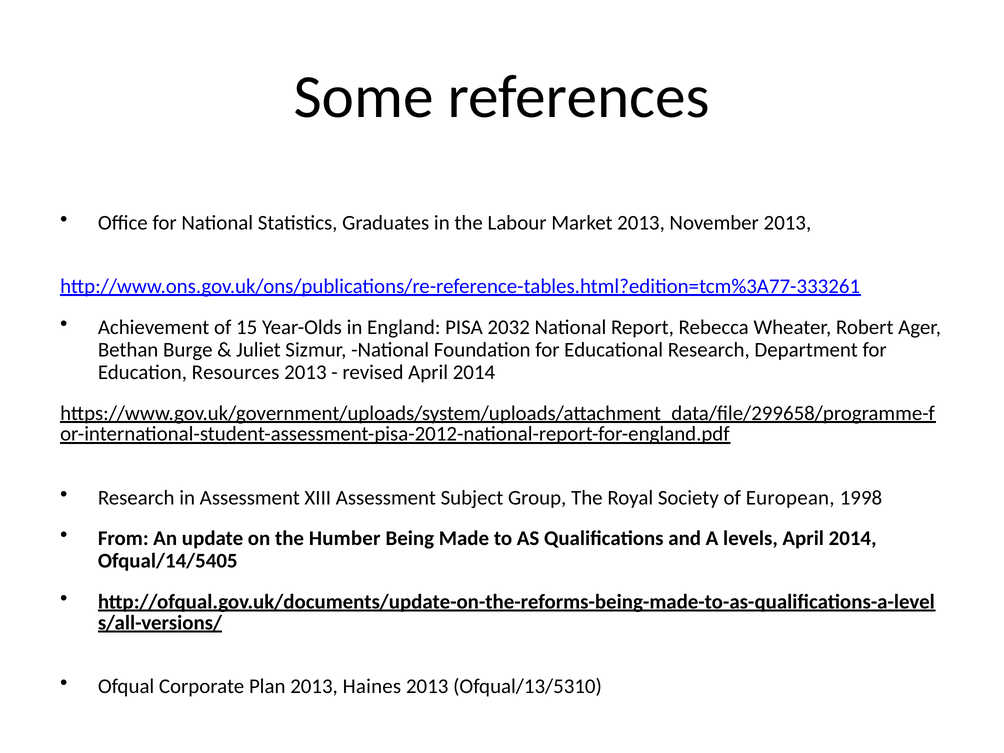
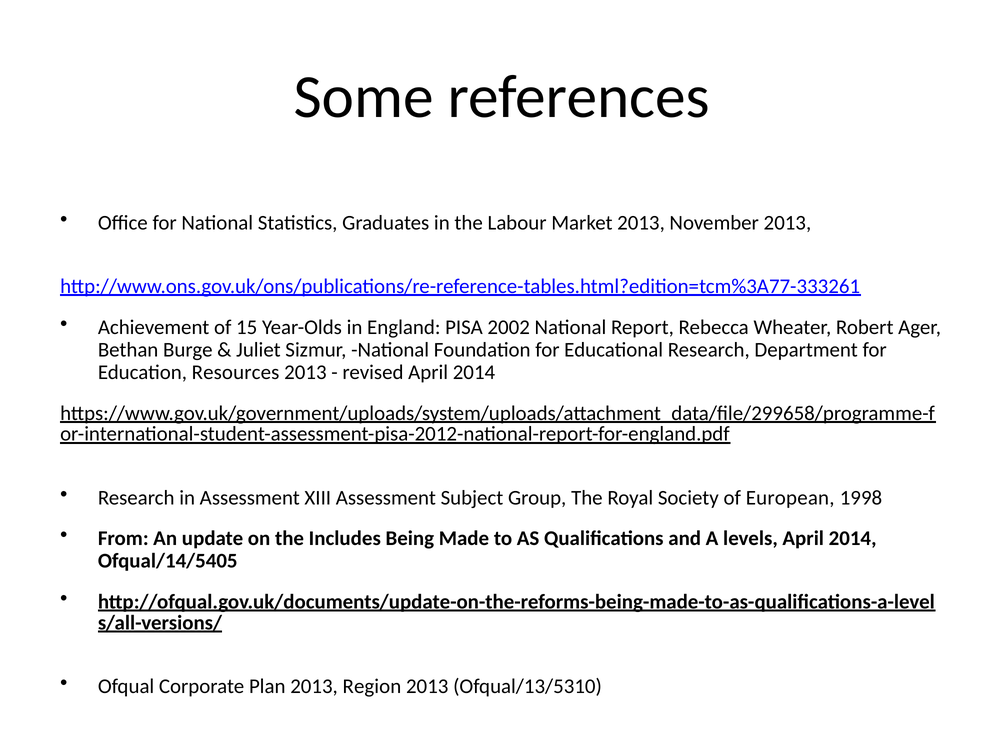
2032: 2032 -> 2002
Humber: Humber -> Includes
Haines: Haines -> Region
